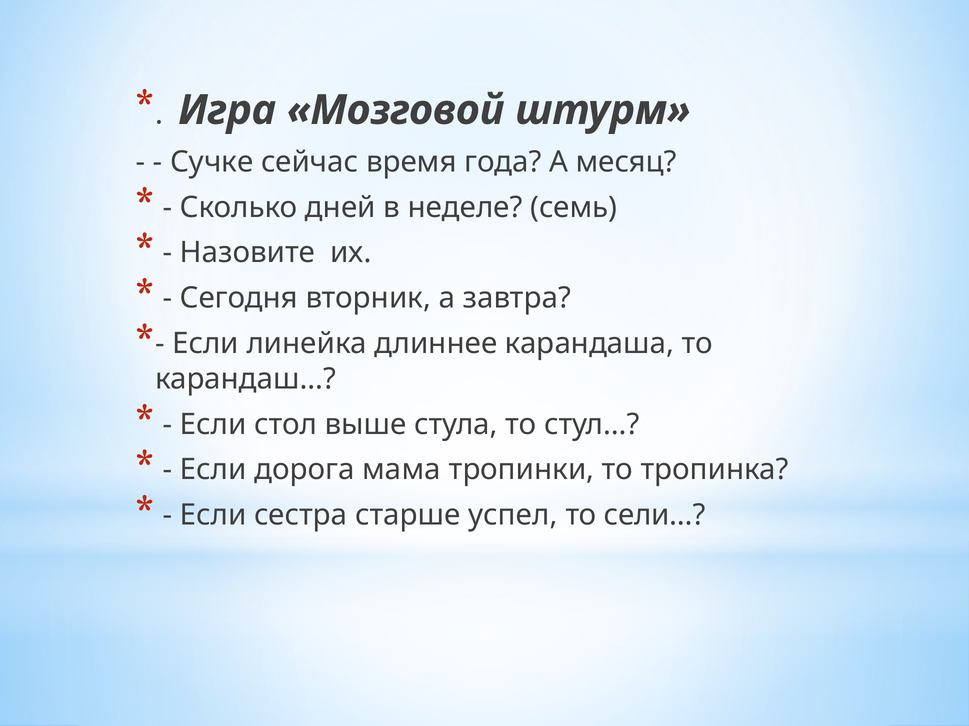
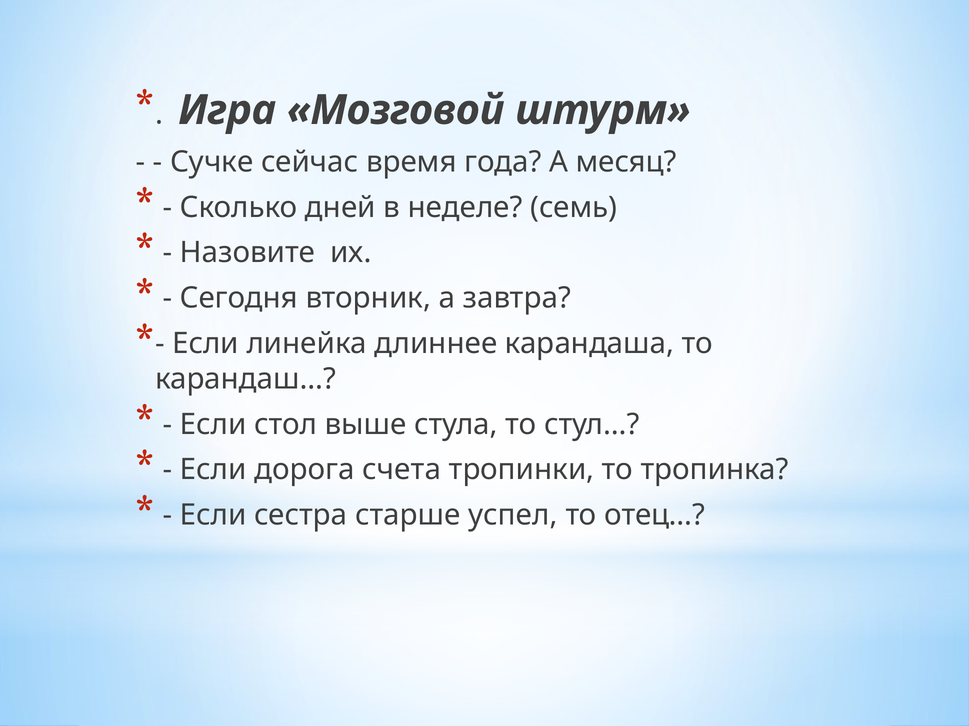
мама: мама -> счета
сели…: сели… -> отец…
